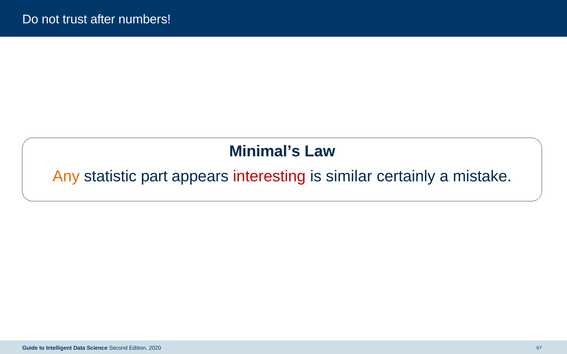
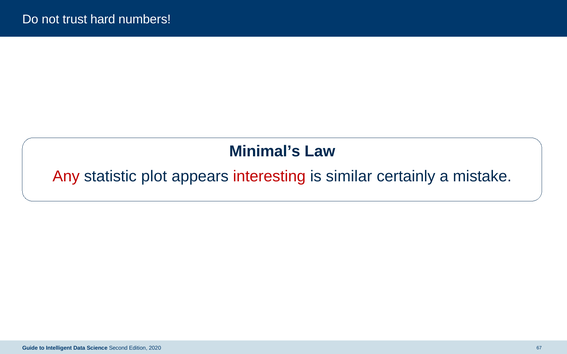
after: after -> hard
Any colour: orange -> red
part: part -> plot
